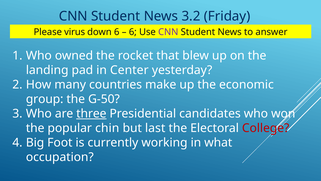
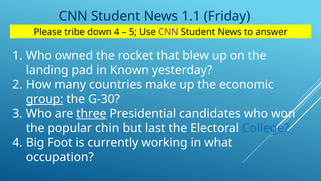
3.2: 3.2 -> 1.1
virus: virus -> tribe
down 6: 6 -> 4
6 at (133, 32): 6 -> 5
Center: Center -> Known
group underline: none -> present
G-50: G-50 -> G-30
College colour: red -> blue
